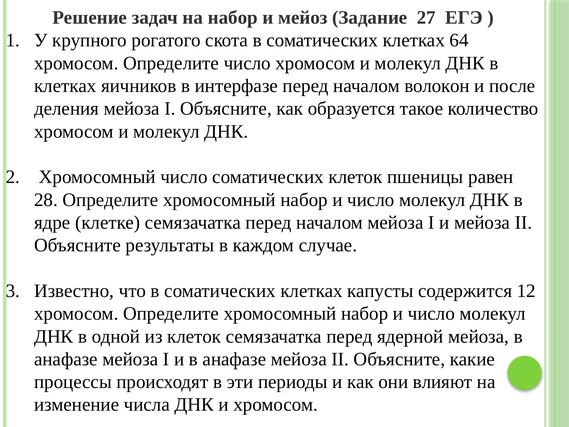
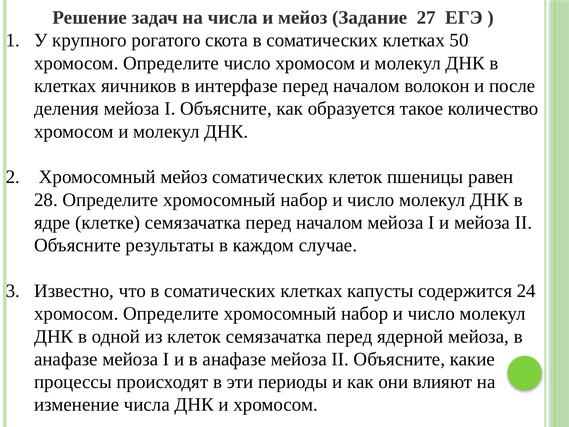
на набор: набор -> числа
64: 64 -> 50
Хромосомный число: число -> мейоз
12: 12 -> 24
